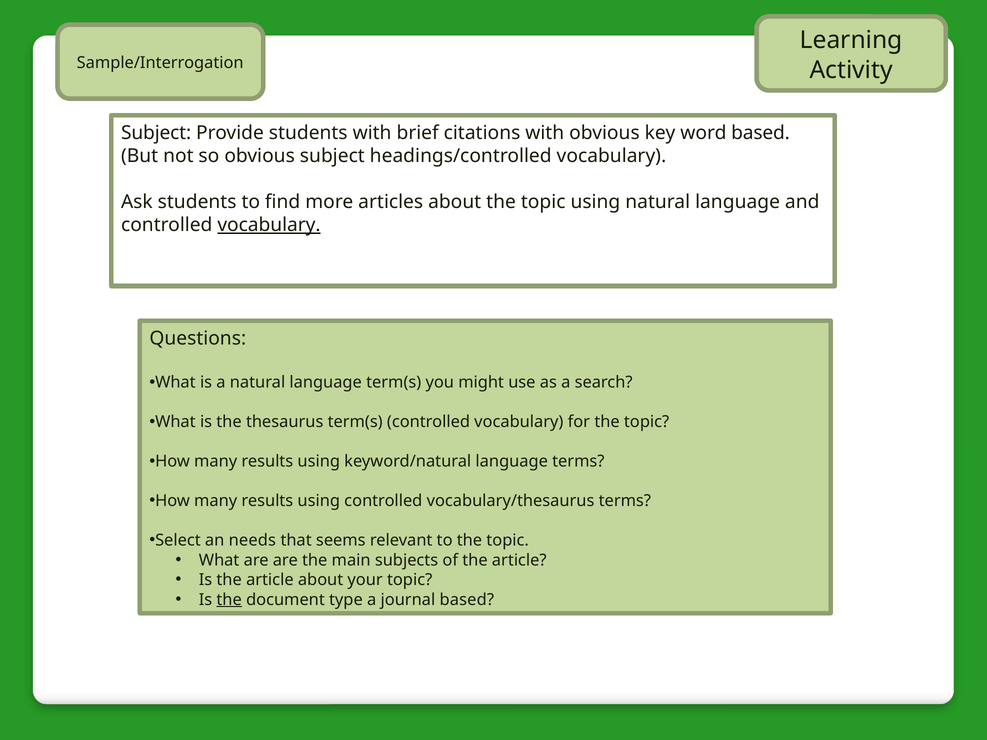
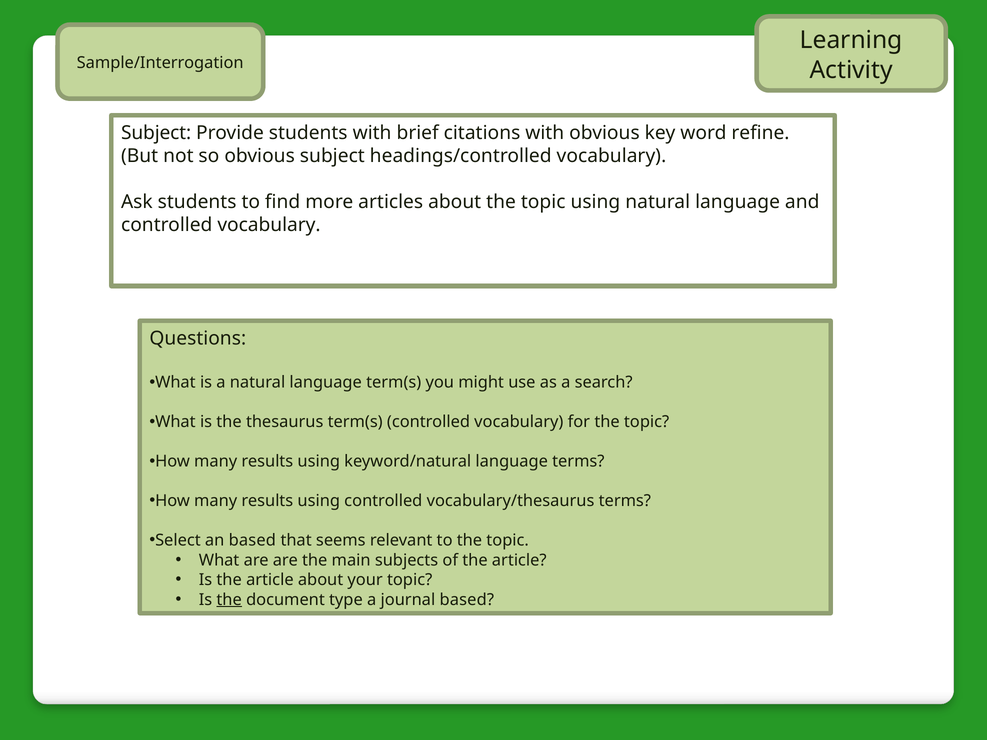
word based: based -> refine
vocabulary at (269, 225) underline: present -> none
an needs: needs -> based
